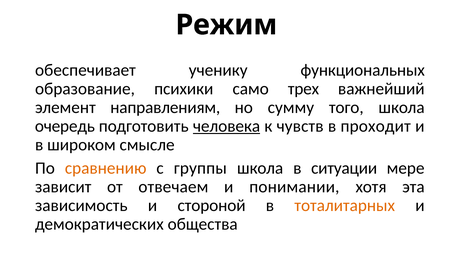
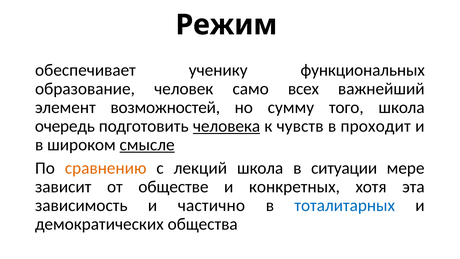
психики: психики -> человек
трех: трех -> всех
направлениям: направлениям -> возможностей
смысле underline: none -> present
группы: группы -> лекций
отвечаем: отвечаем -> обществе
понимании: понимании -> конкретных
стороной: стороной -> частично
тоталитарных colour: orange -> blue
